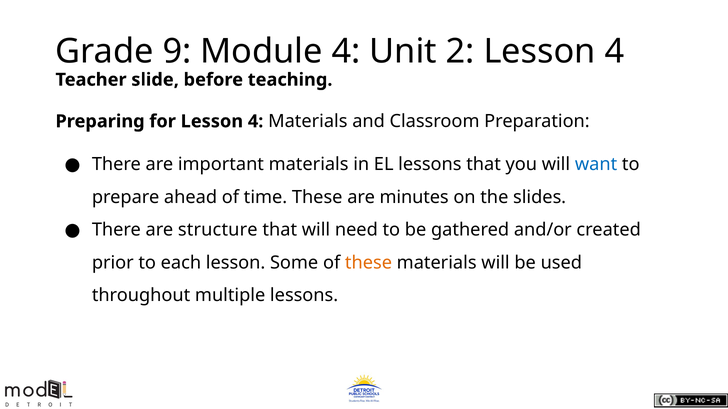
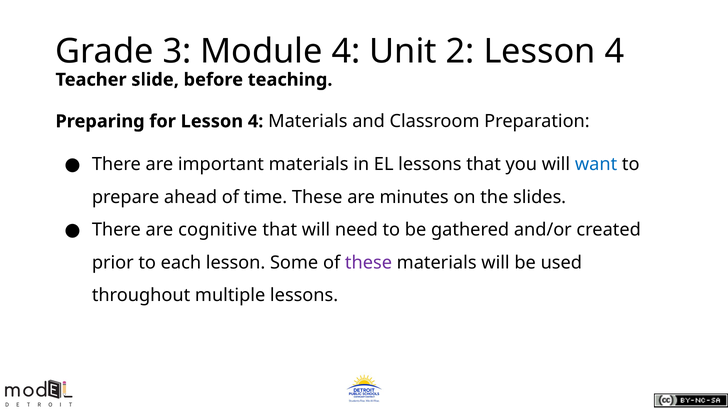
9: 9 -> 3
structure: structure -> cognitive
these at (368, 263) colour: orange -> purple
